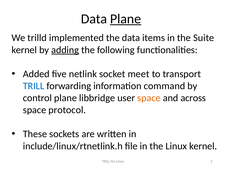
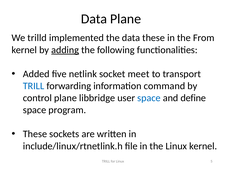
Plane at (126, 19) underline: present -> none
data items: items -> these
Suite: Suite -> From
space at (149, 98) colour: orange -> blue
across: across -> define
protocol: protocol -> program
